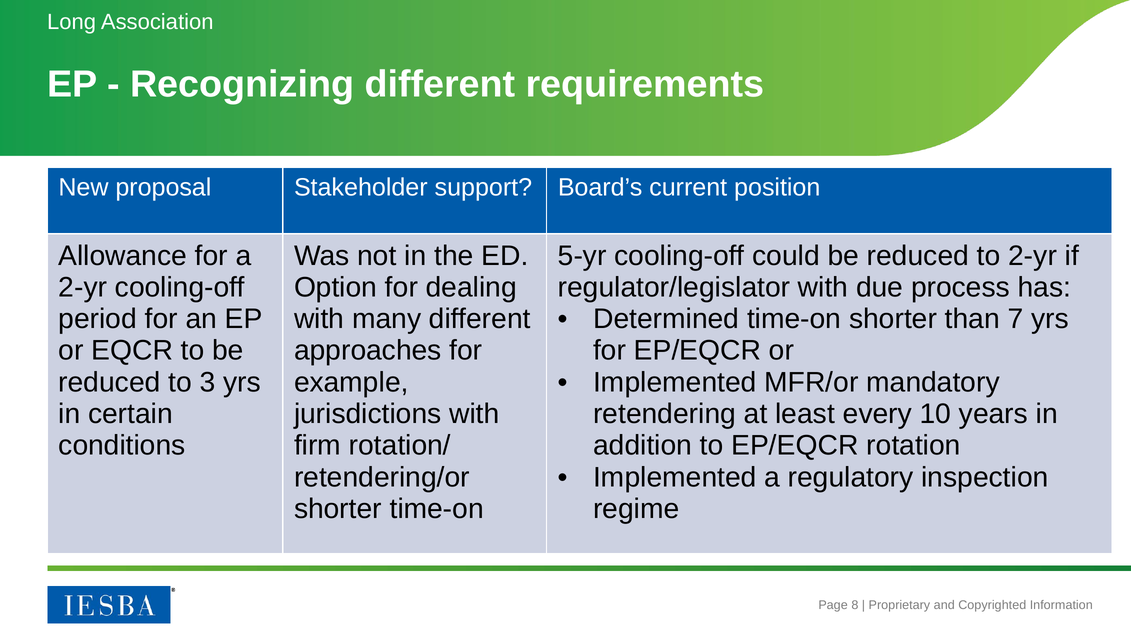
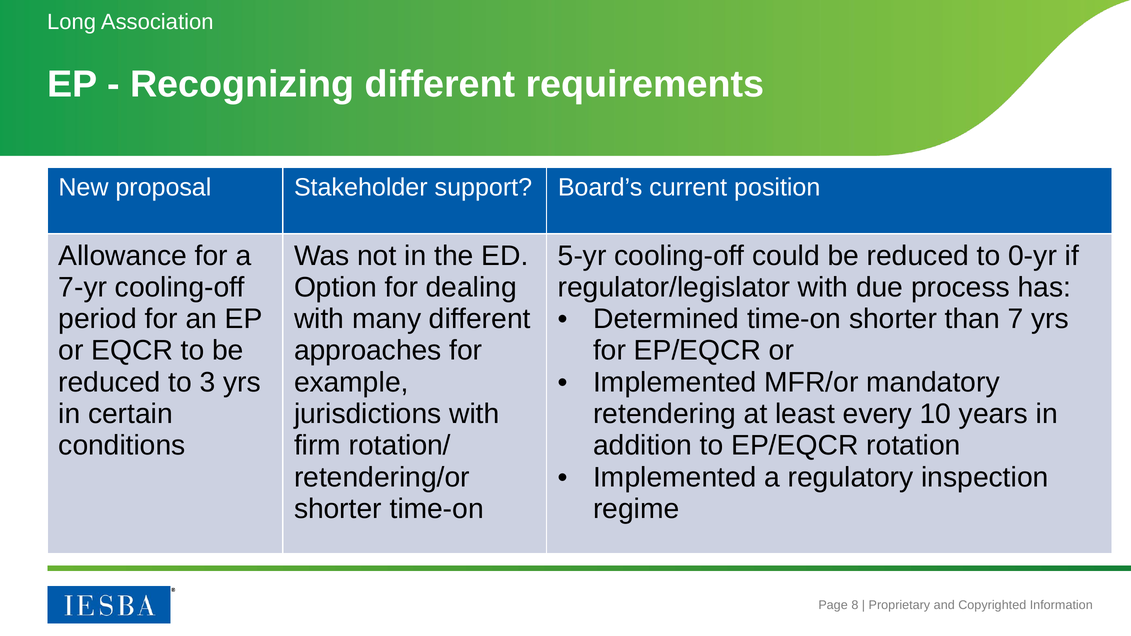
to 2-yr: 2-yr -> 0-yr
2-yr at (83, 287): 2-yr -> 7-yr
